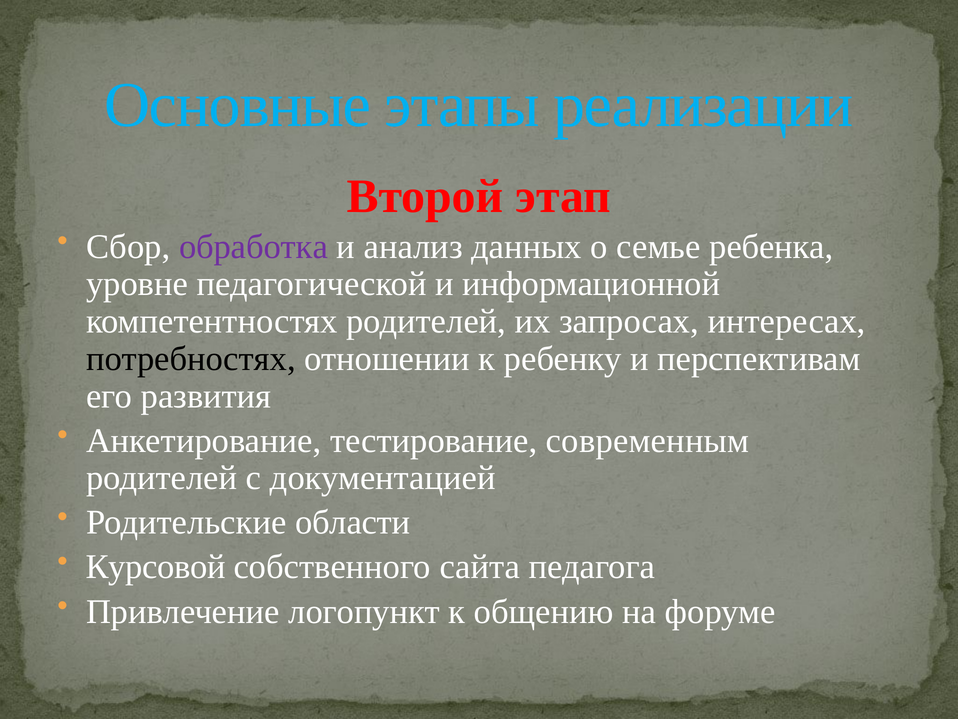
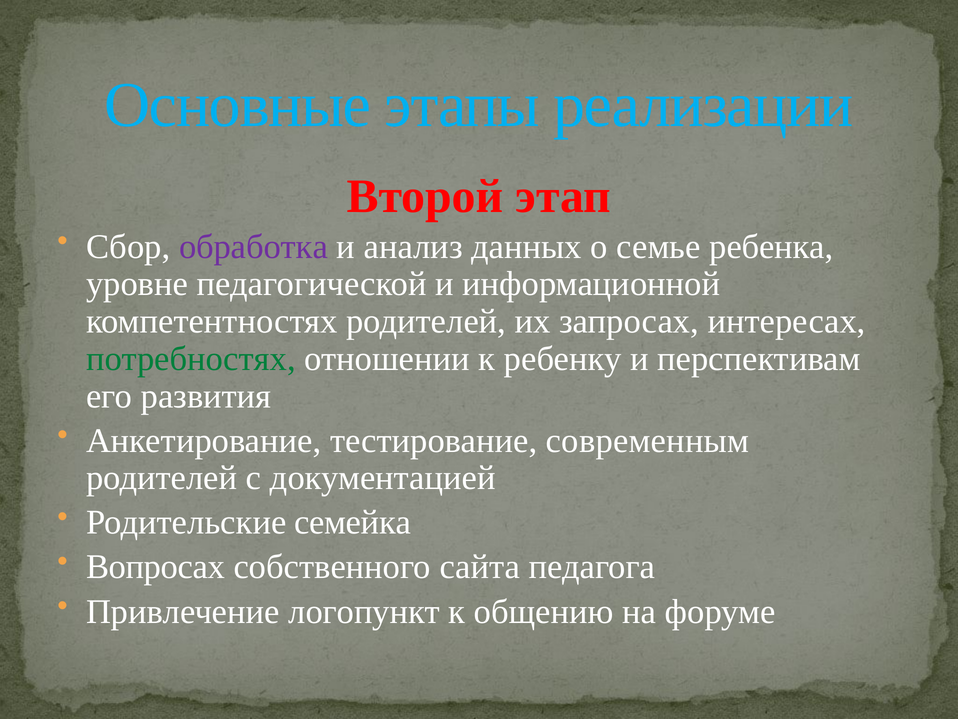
потребностях colour: black -> green
области: области -> семейка
Курсовой: Курсовой -> Вопросах
